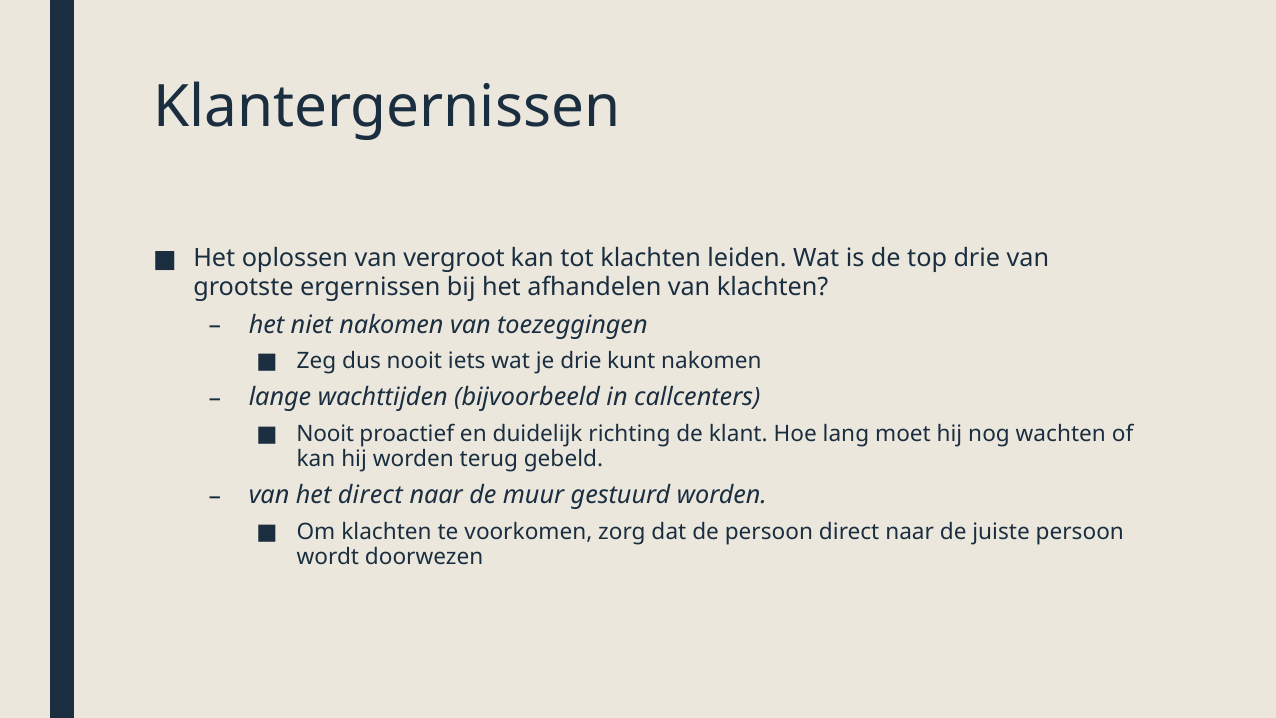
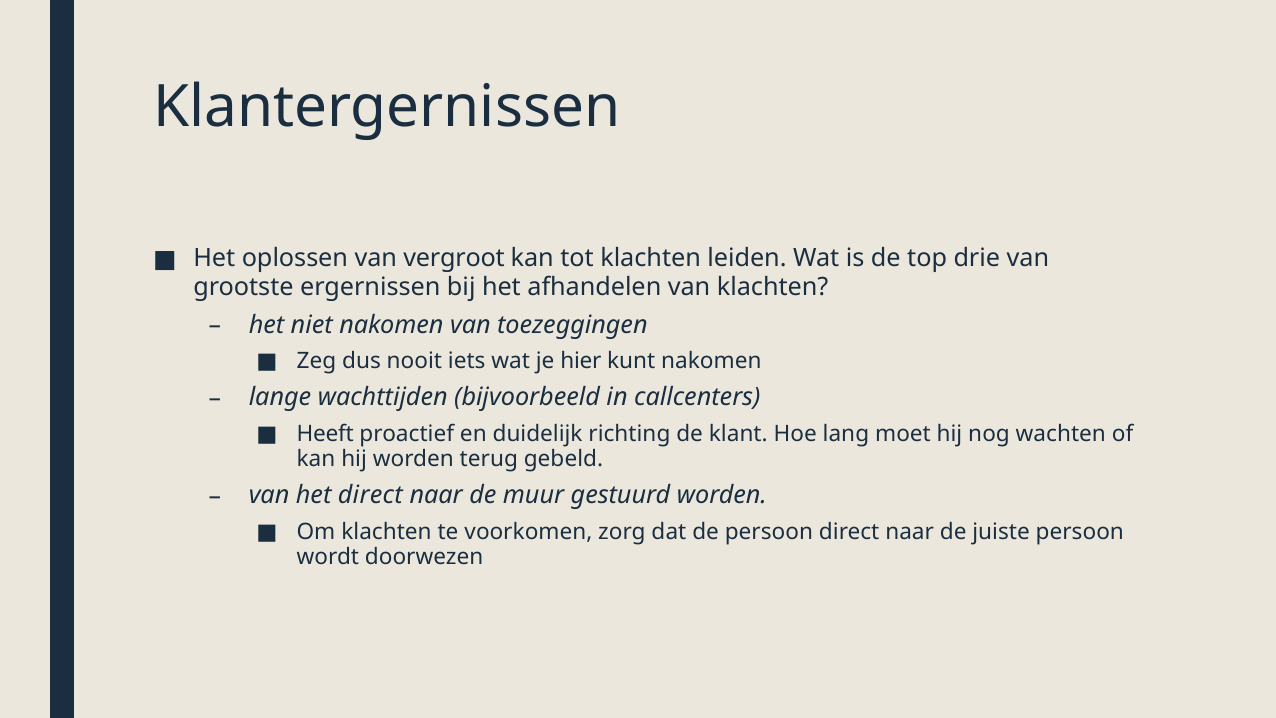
je drie: drie -> hier
Nooit at (325, 434): Nooit -> Heeft
